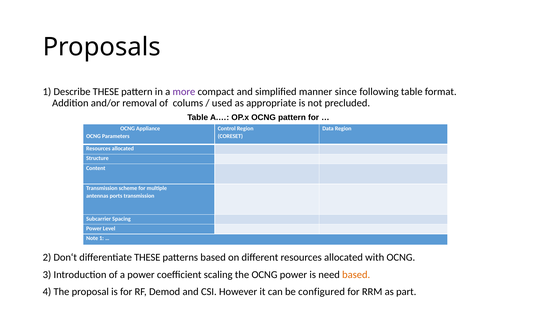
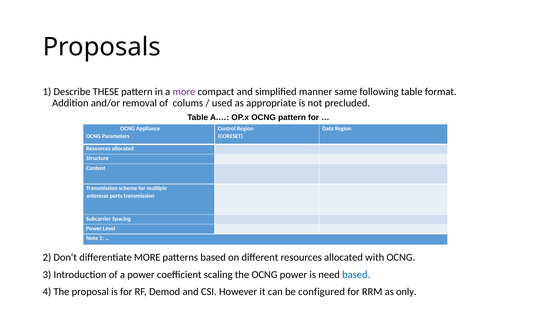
since: since -> same
differentiate THESE: THESE -> MORE
based at (356, 275) colour: orange -> blue
part: part -> only
